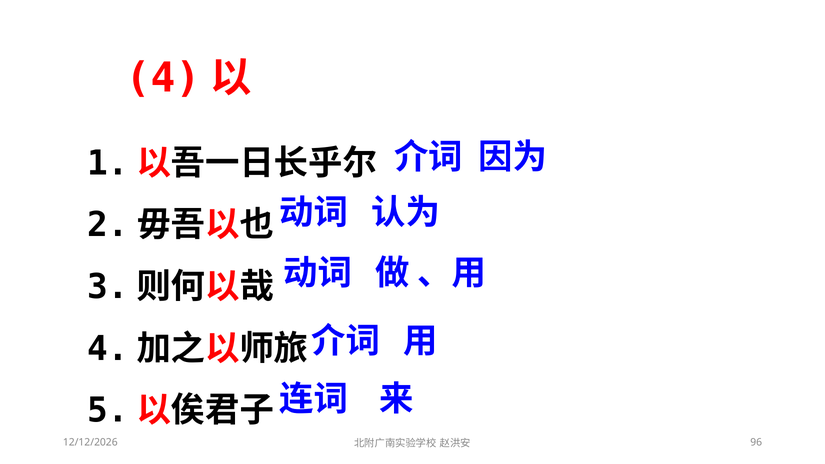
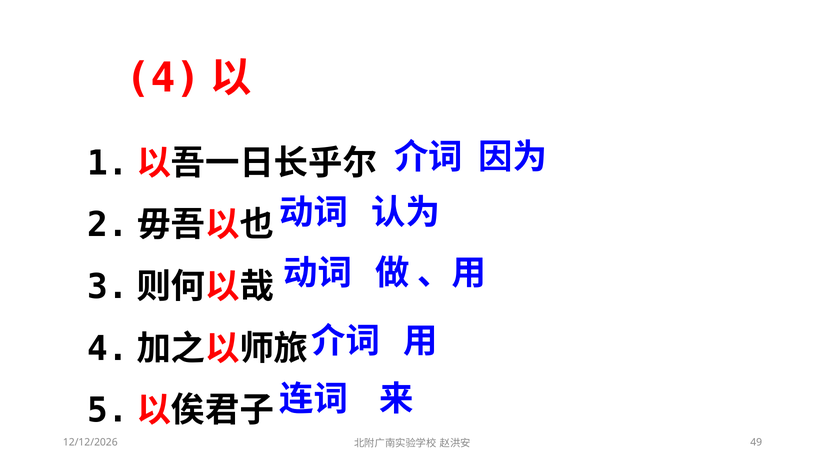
96: 96 -> 49
